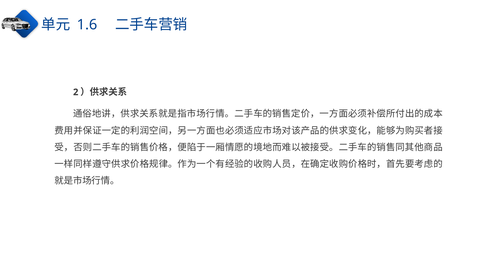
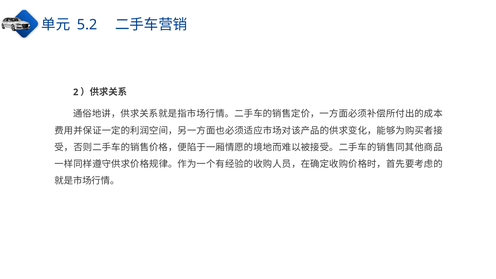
1.6: 1.6 -> 5.2
